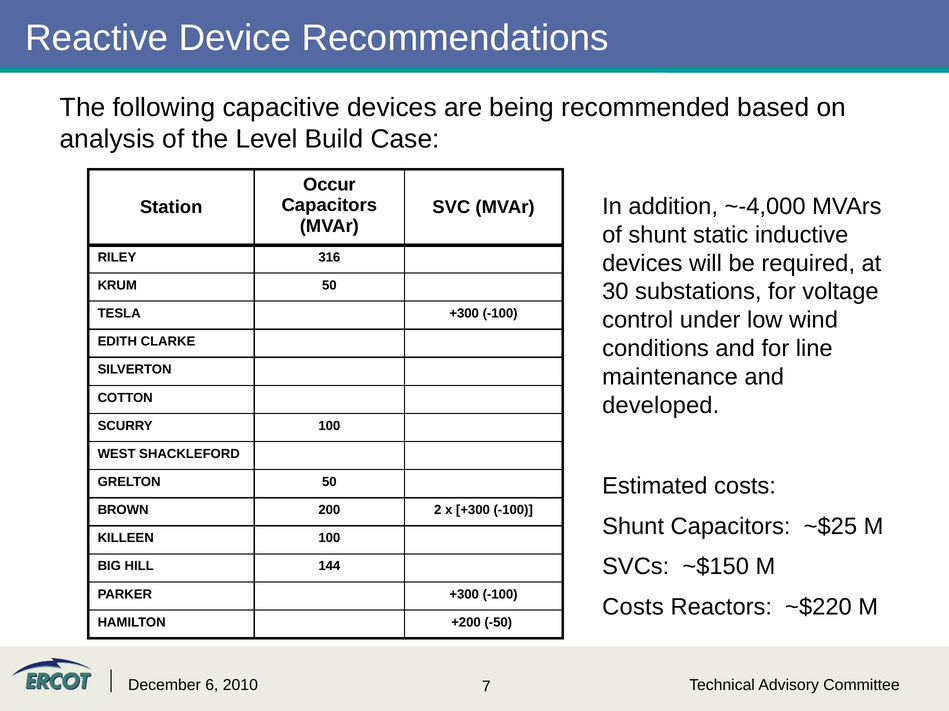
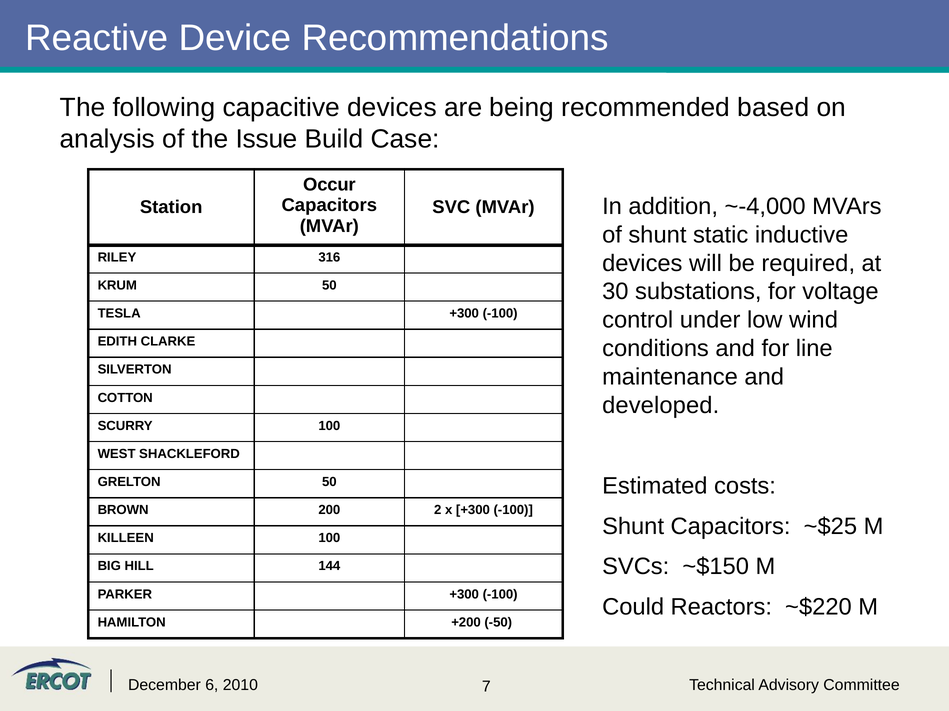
Level: Level -> Issue
Costs at (633, 608): Costs -> Could
